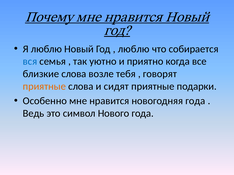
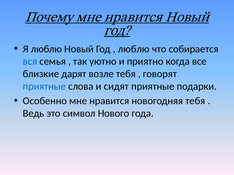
близкие слова: слова -> дарят
приятные at (44, 87) colour: orange -> blue
новогодняя года: года -> тебя
